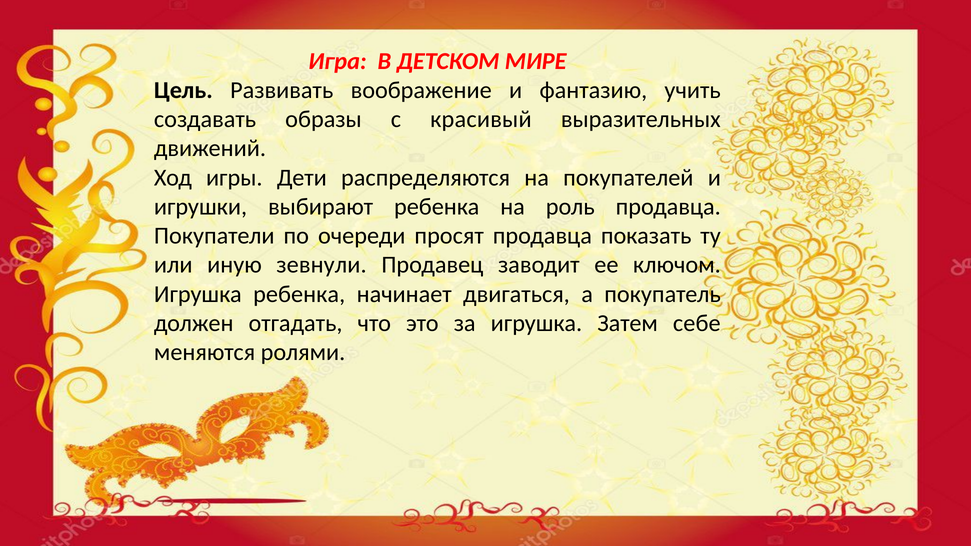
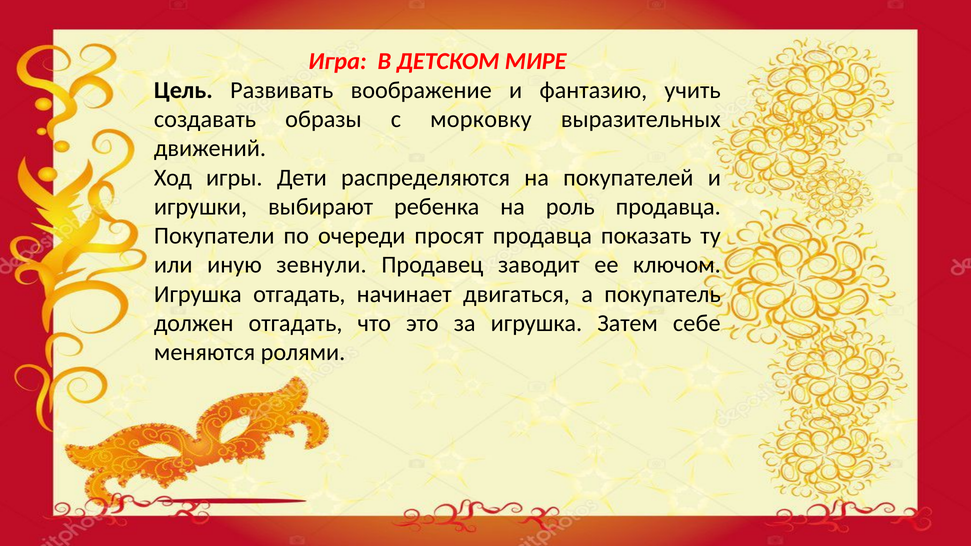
красивый: красивый -> морковку
Игрушка ребенка: ребенка -> отгадать
